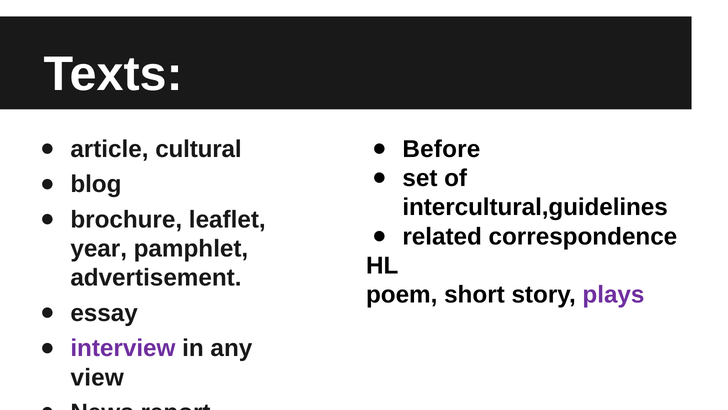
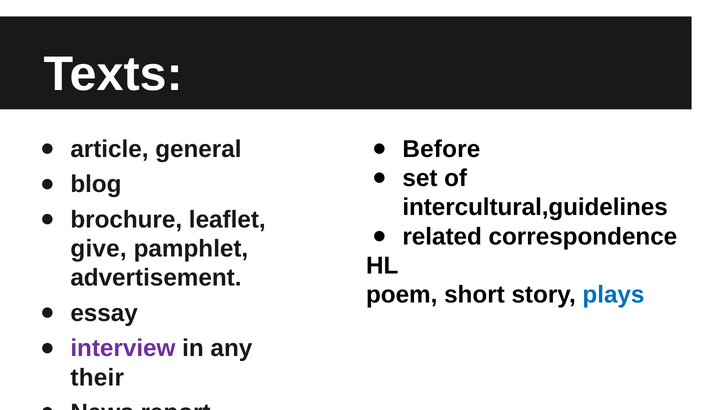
cultural: cultural -> general
year: year -> give
plays colour: purple -> blue
view: view -> their
